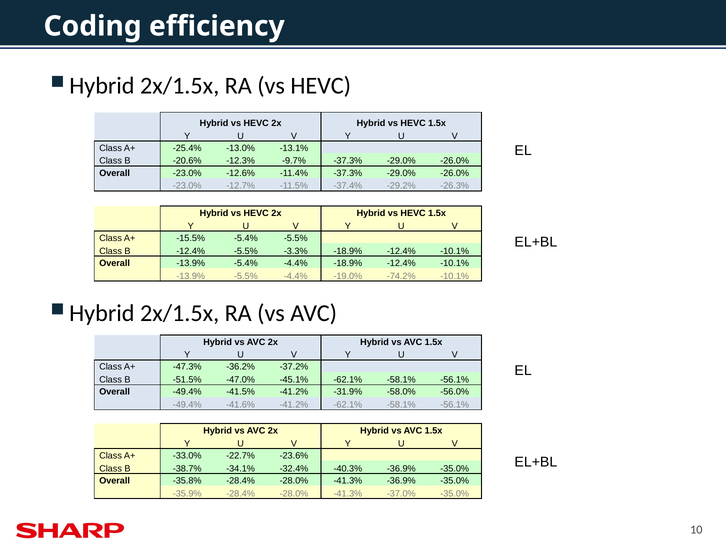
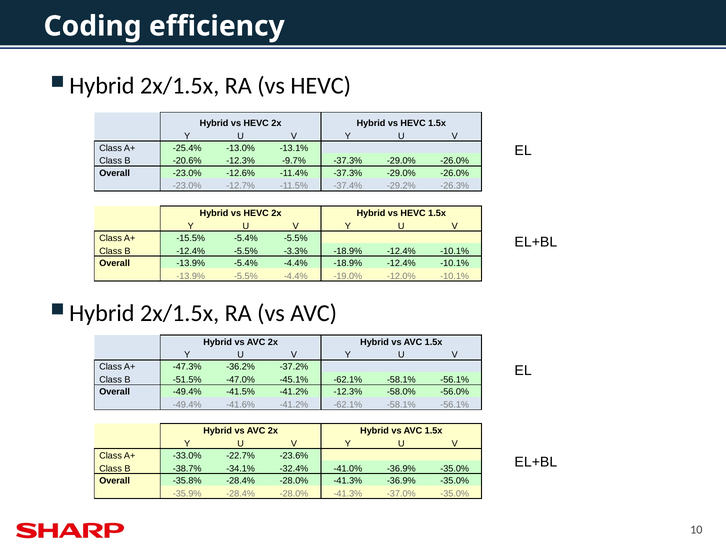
-74.2%: -74.2% -> -12.0%
-41.2% -31.9%: -31.9% -> -12.3%
-40.3%: -40.3% -> -41.0%
